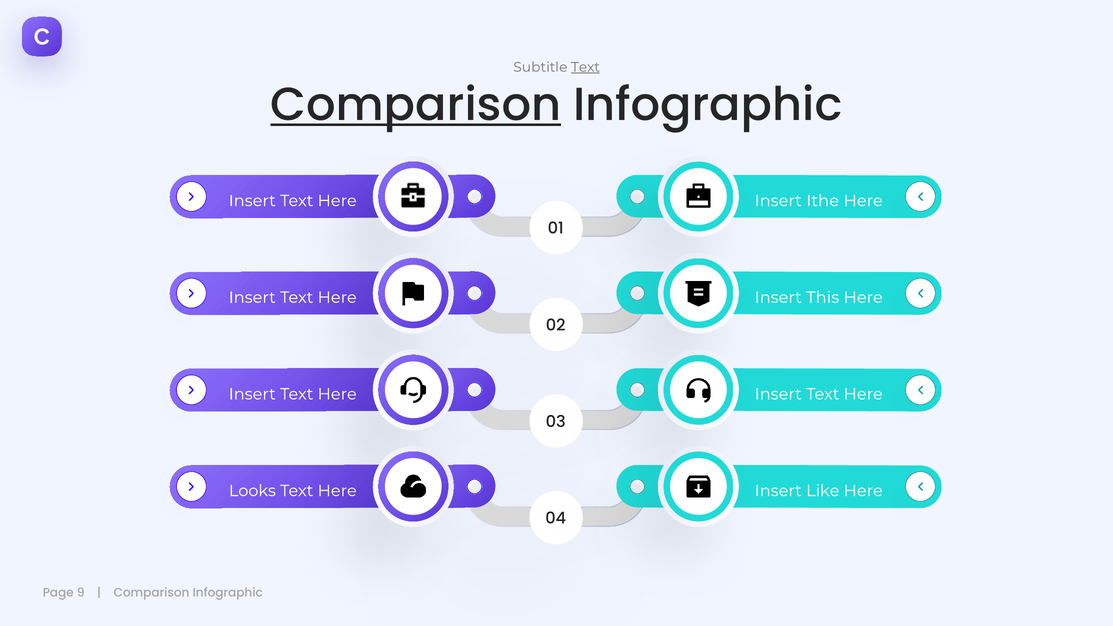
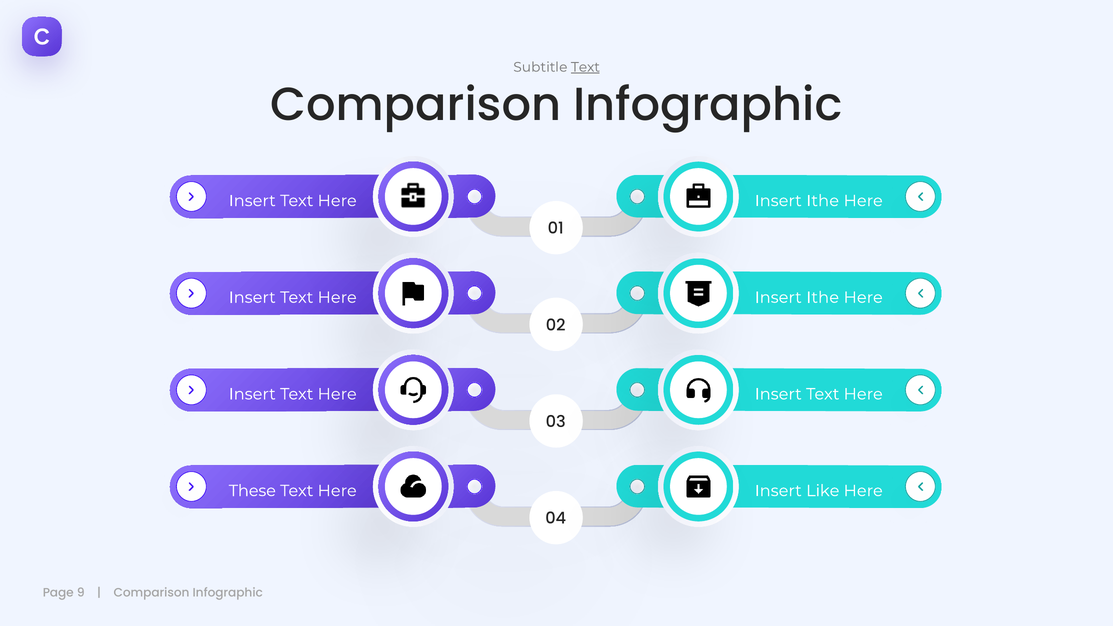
Comparison at (416, 105) underline: present -> none
This at (823, 297): This -> Ithe
Looks: Looks -> These
